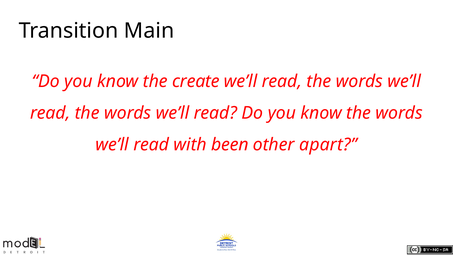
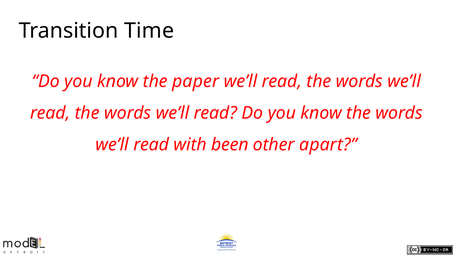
Main: Main -> Time
create: create -> paper
